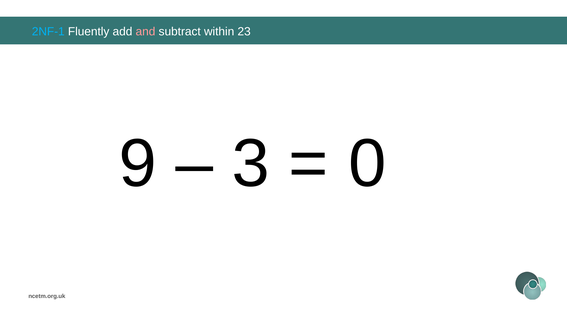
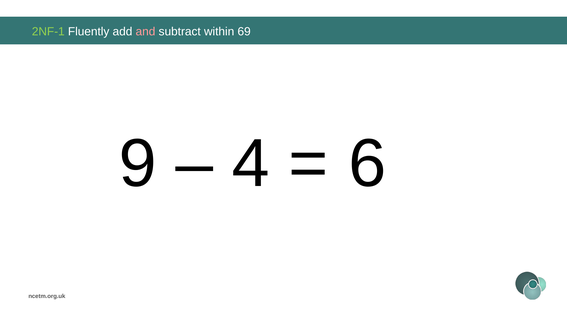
2NF-1 colour: light blue -> light green
23: 23 -> 69
3: 3 -> 4
0: 0 -> 6
